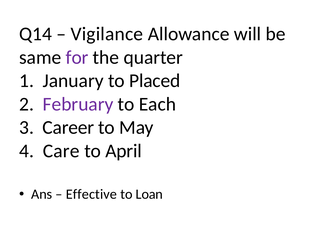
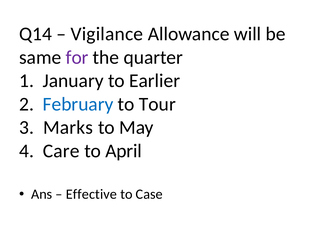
Placed: Placed -> Earlier
February colour: purple -> blue
Each: Each -> Tour
Career: Career -> Marks
Loan: Loan -> Case
